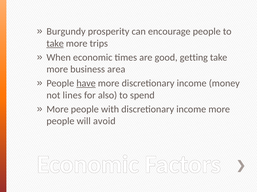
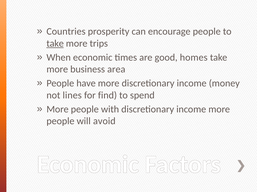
Burgundy: Burgundy -> Countries
getting: getting -> homes
have underline: present -> none
also: also -> find
